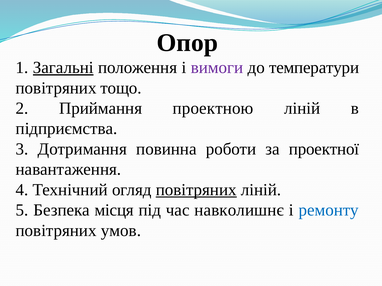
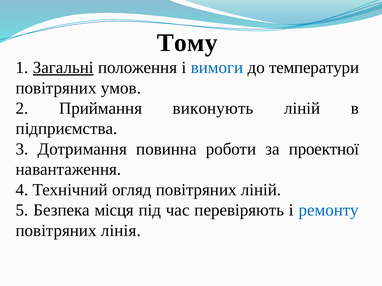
Опор: Опор -> Тому
вимоги colour: purple -> blue
тощо: тощо -> умов
проектною: проектною -> виконують
повітряних at (196, 190) underline: present -> none
навколишнє: навколишнє -> перевіряють
умов: умов -> лінія
